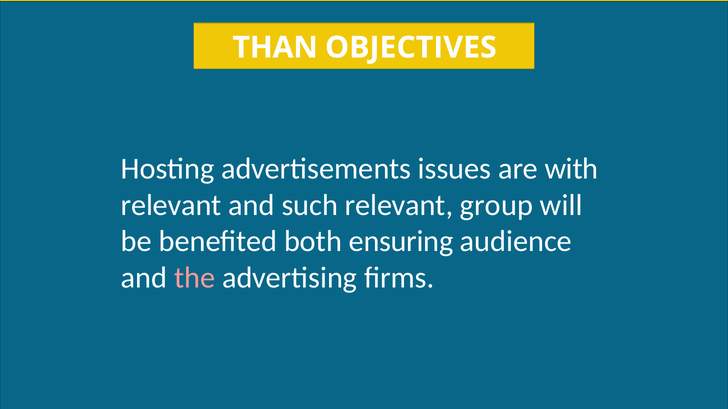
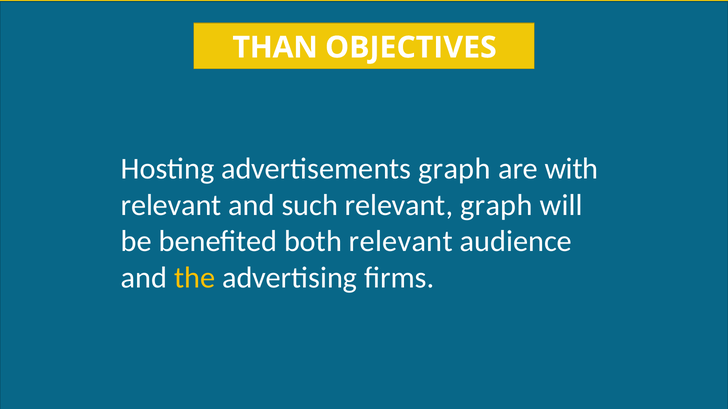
advertisements issues: issues -> graph
relevant group: group -> graph
both ensuring: ensuring -> relevant
the colour: pink -> yellow
